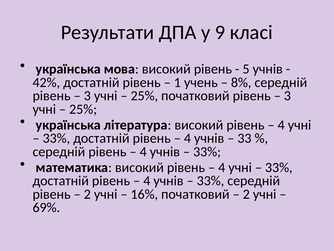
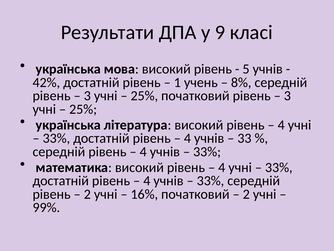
69%: 69% -> 99%
